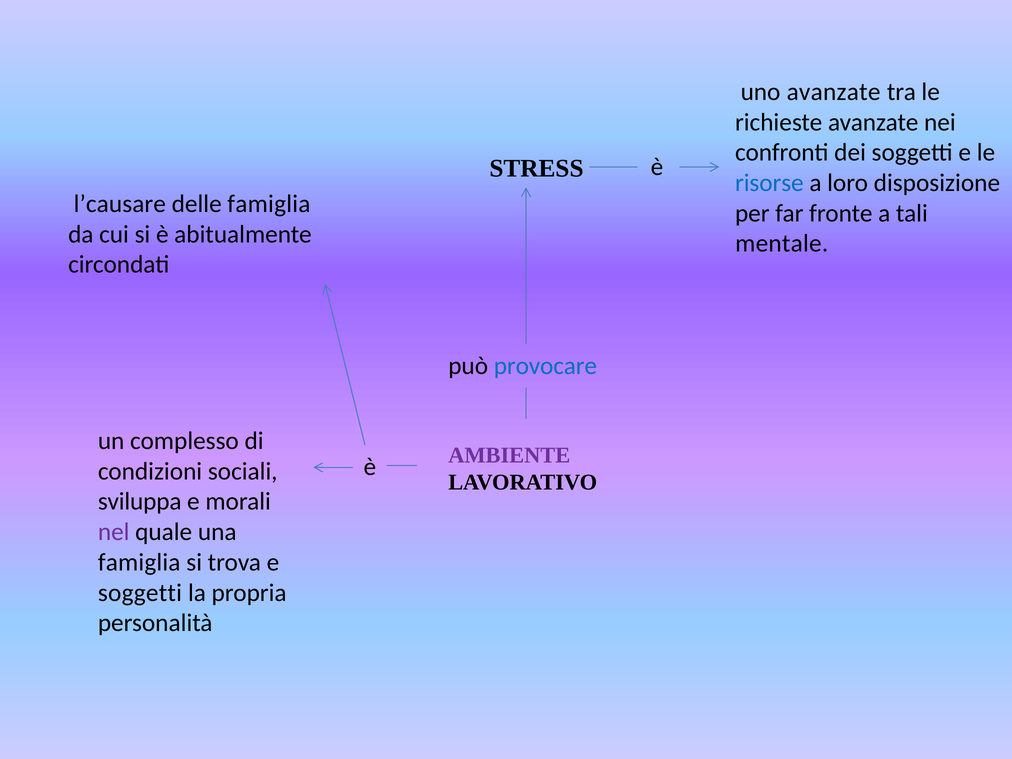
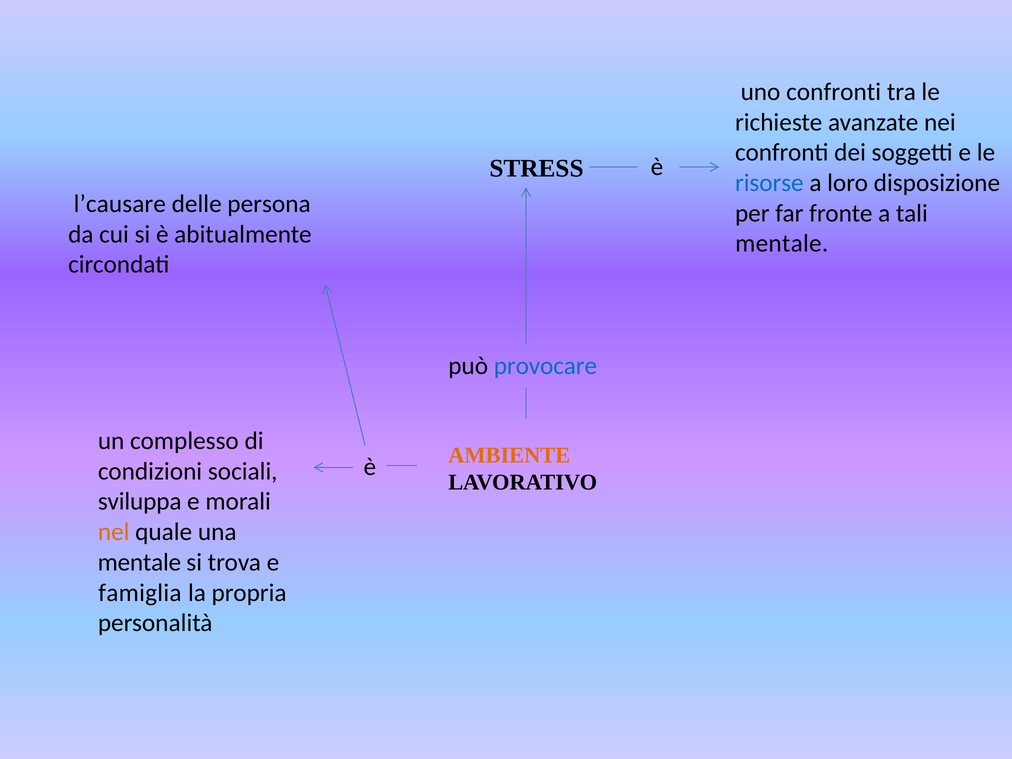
uno avanzate: avanzate -> confronti
delle famiglia: famiglia -> persona
AMBIENTE colour: purple -> orange
nel colour: purple -> orange
famiglia at (139, 562): famiglia -> mentale
soggetti at (140, 593): soggetti -> famiglia
